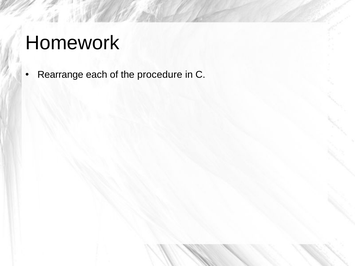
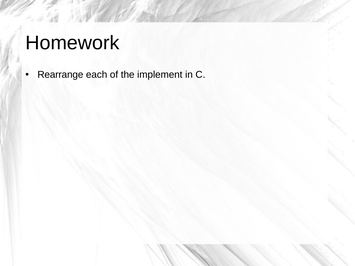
procedure: procedure -> implement
